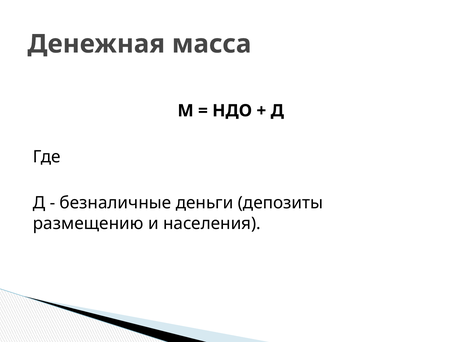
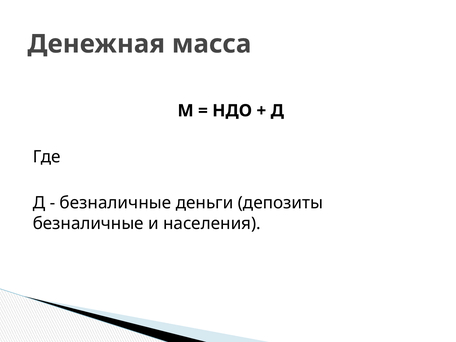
размещению at (88, 224): размещению -> безналичные
